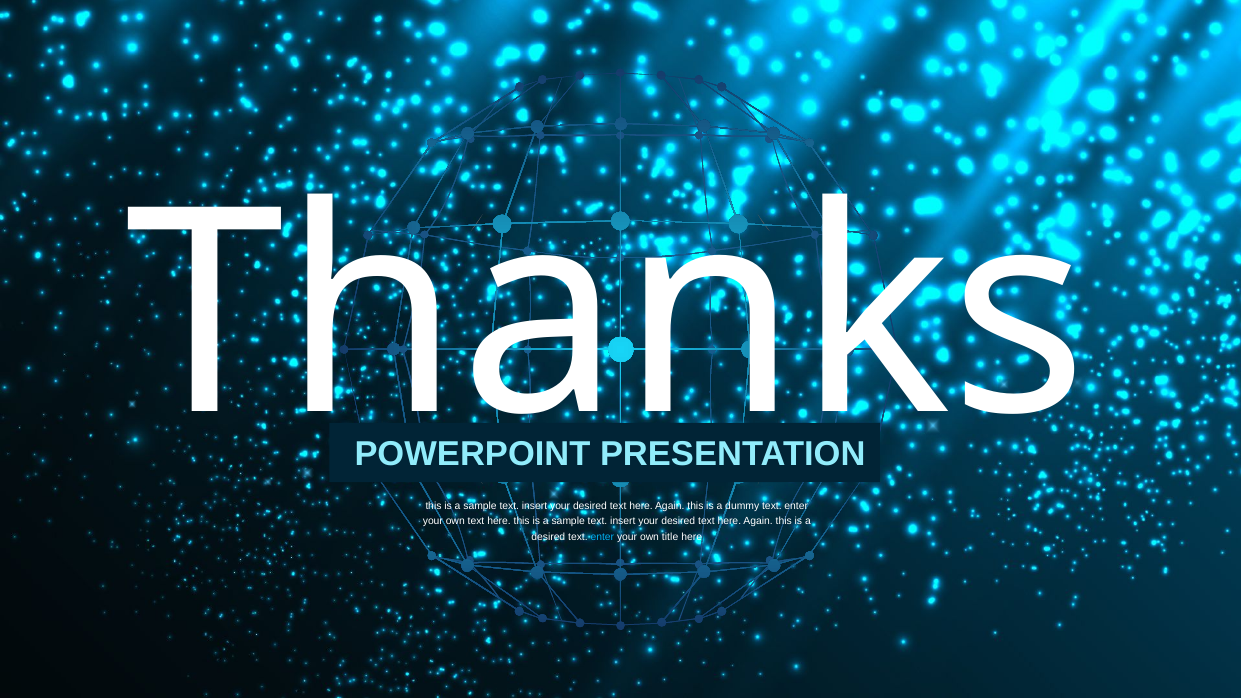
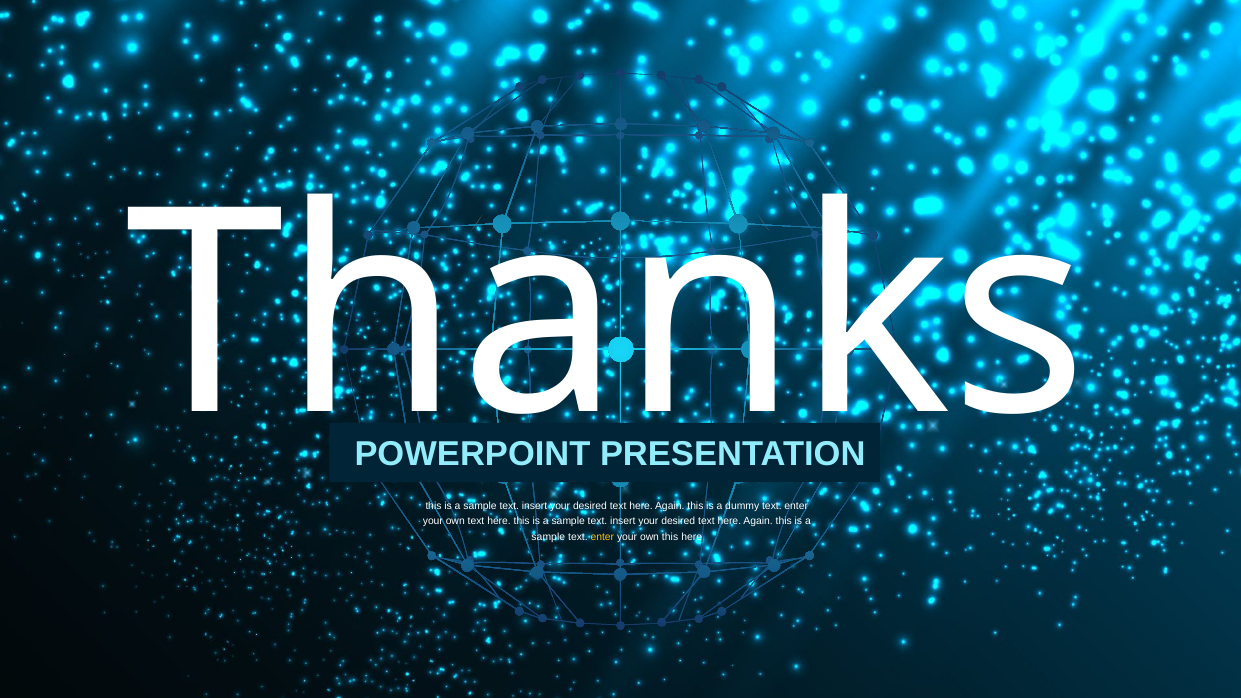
desired at (548, 537): desired -> sample
enter at (602, 537) colour: light blue -> yellow
own title: title -> this
